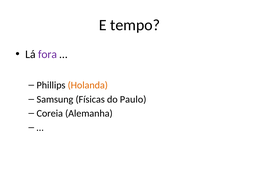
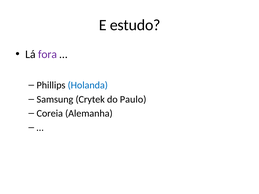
tempo: tempo -> estudo
Holanda colour: orange -> blue
Físicas: Físicas -> Crytek
